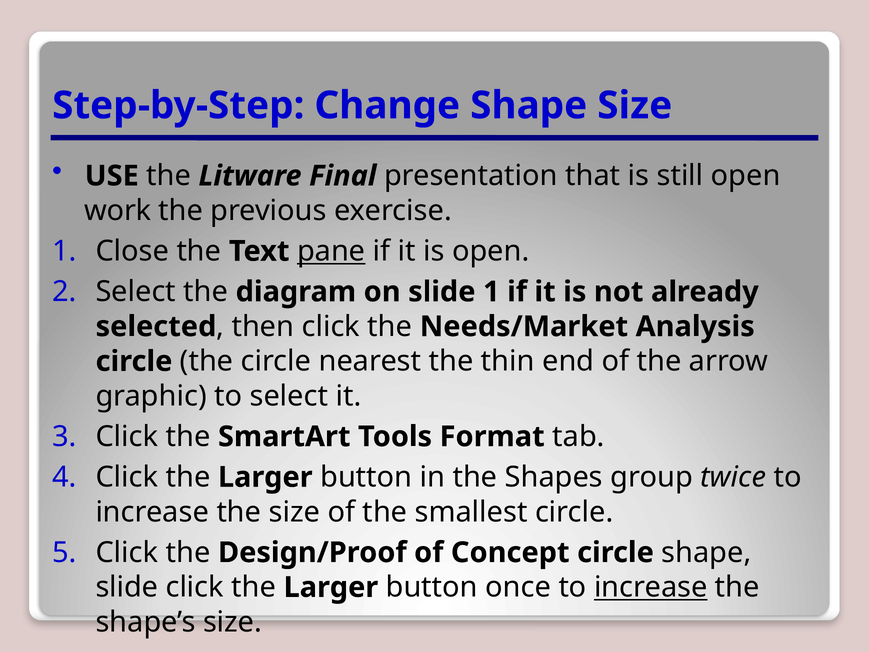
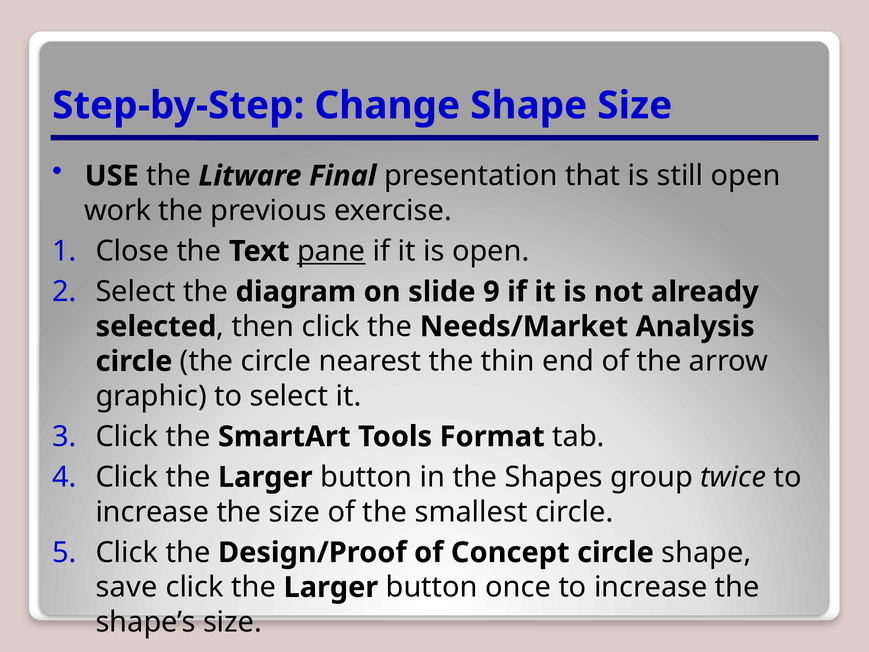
slide 1: 1 -> 9
slide at (127, 587): slide -> save
increase at (651, 587) underline: present -> none
